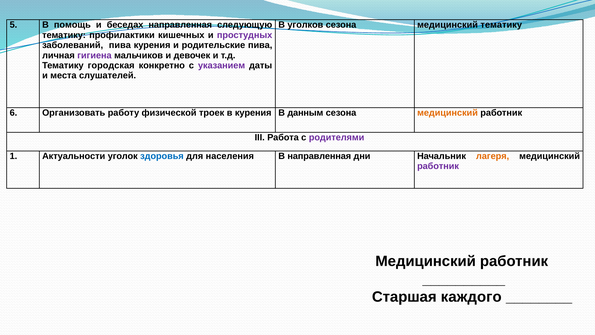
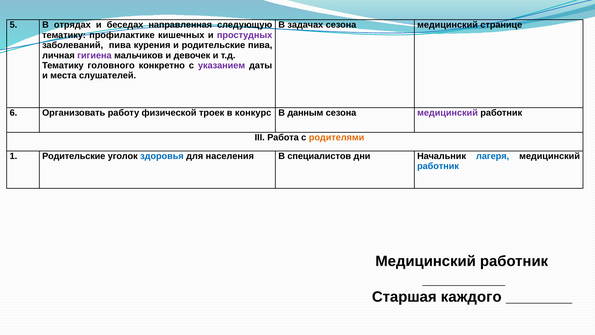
помощь: помощь -> отрядах
уголков: уголков -> задачах
медицинский тематику: тематику -> странице
профилактики: профилактики -> профилактике
городская: городская -> головного
в курения: курения -> конкурс
медицинский at (448, 113) colour: orange -> purple
родителями colour: purple -> orange
1 Актуальности: Актуальности -> Родительские
В направленная: направленная -> специалистов
лагеря colour: orange -> blue
работник at (438, 166) colour: purple -> blue
